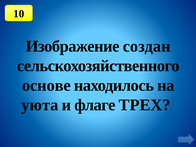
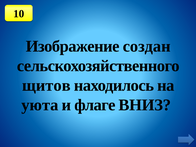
основе: основе -> щитов
ТРЕХ: ТРЕХ -> ВНИЗ
